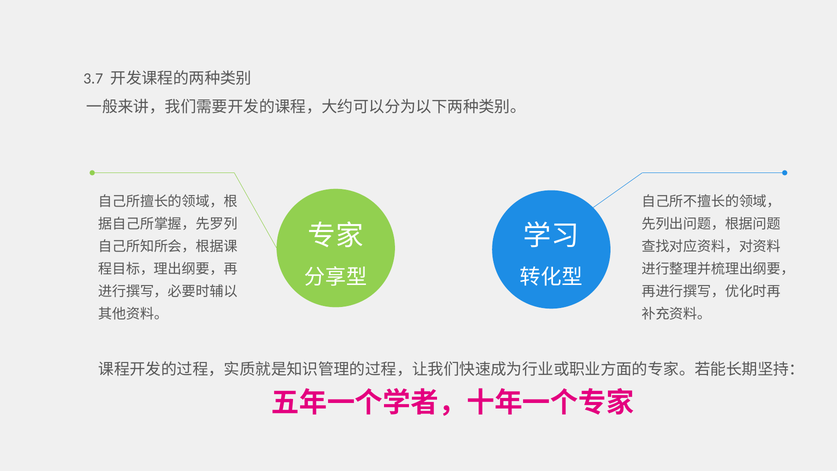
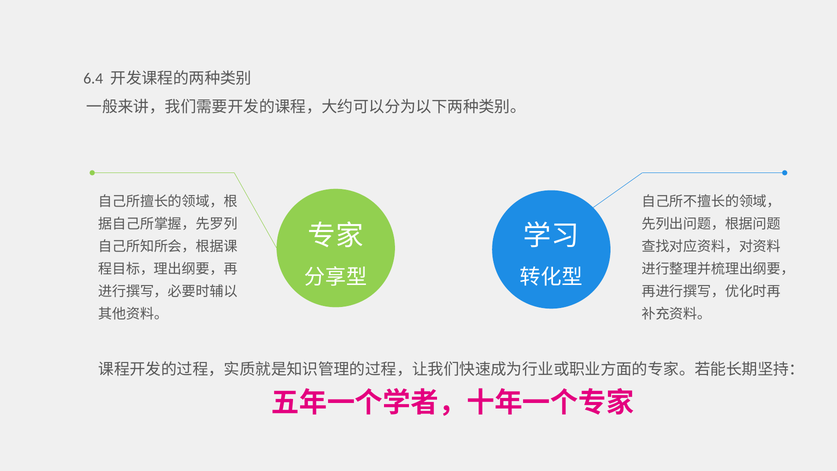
3.7: 3.7 -> 6.4
